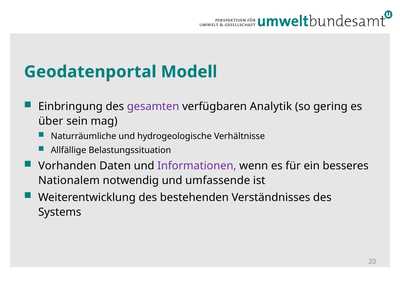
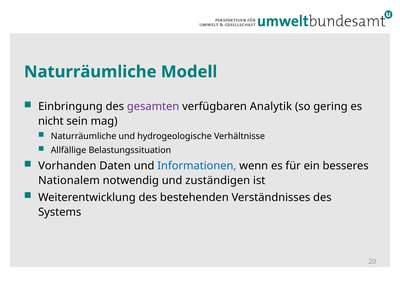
Geodatenportal at (90, 72): Geodatenportal -> Naturräumliche
über: über -> nicht
Informationen colour: purple -> blue
umfassende: umfassende -> zuständigen
